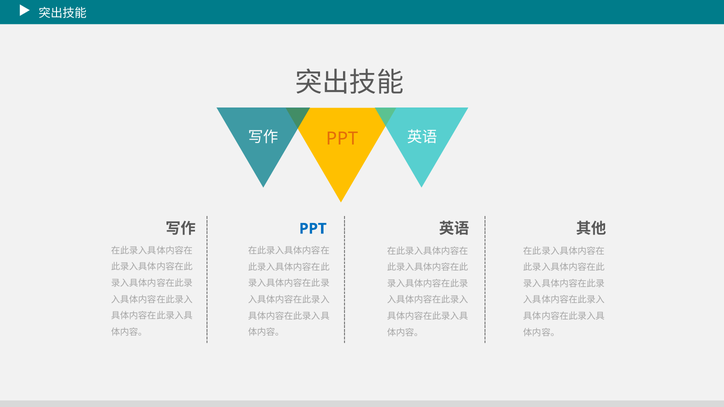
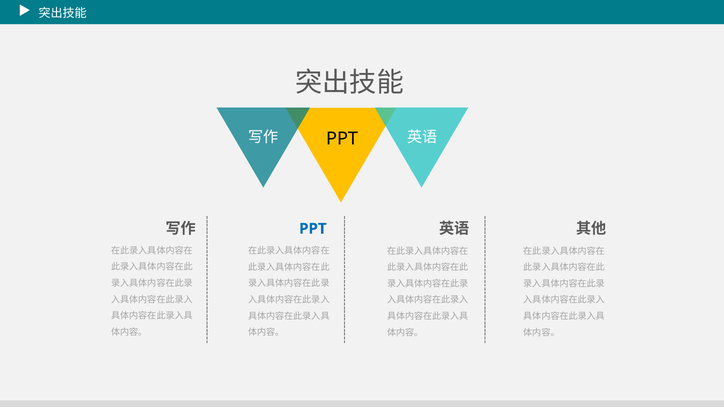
PPT at (342, 139) colour: orange -> black
